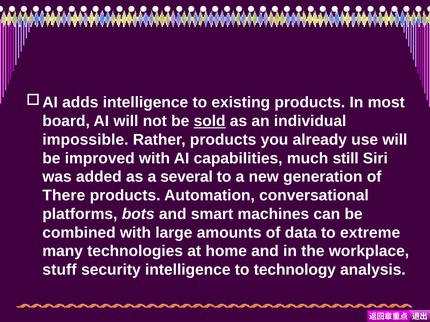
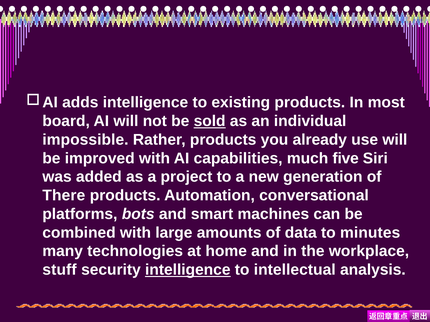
still: still -> five
several: several -> project
extreme: extreme -> minutes
intelligence at (188, 270) underline: none -> present
technology: technology -> intellectual
